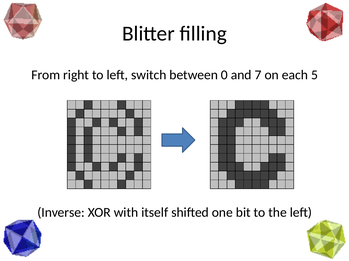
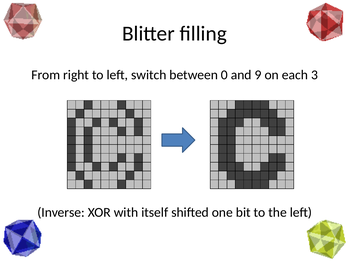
7: 7 -> 9
5: 5 -> 3
